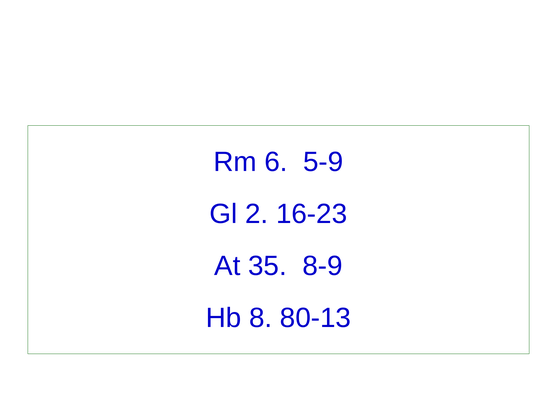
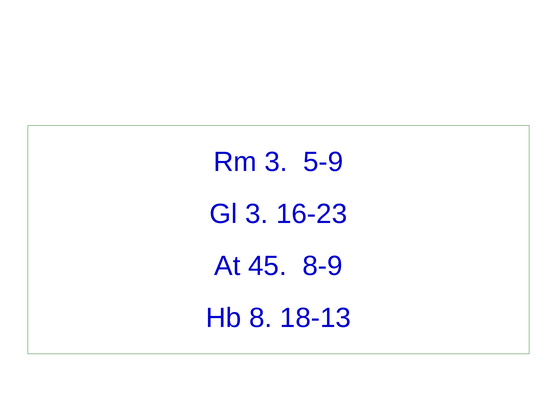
Rm 6: 6 -> 3
Gl 2: 2 -> 3
35: 35 -> 45
80-13: 80-13 -> 18-13
